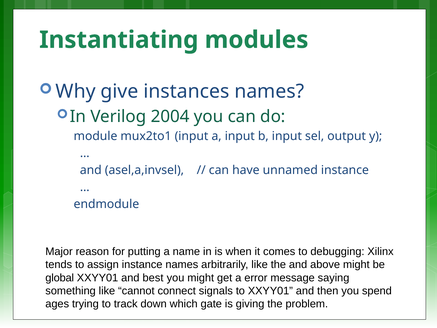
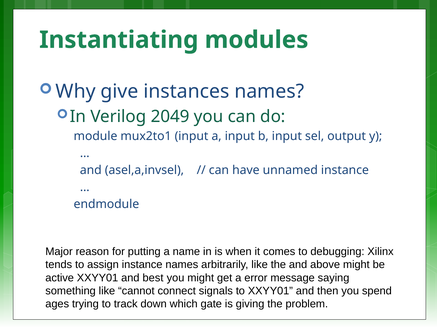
2004: 2004 -> 2049
global: global -> active
